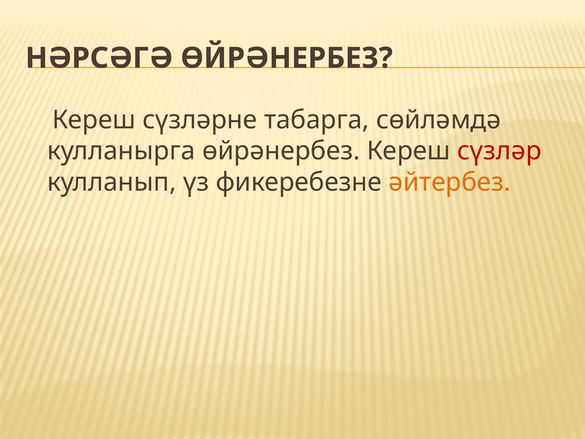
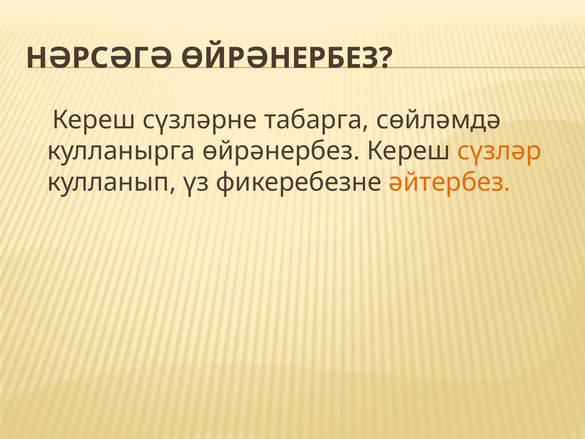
сүзләр colour: red -> orange
